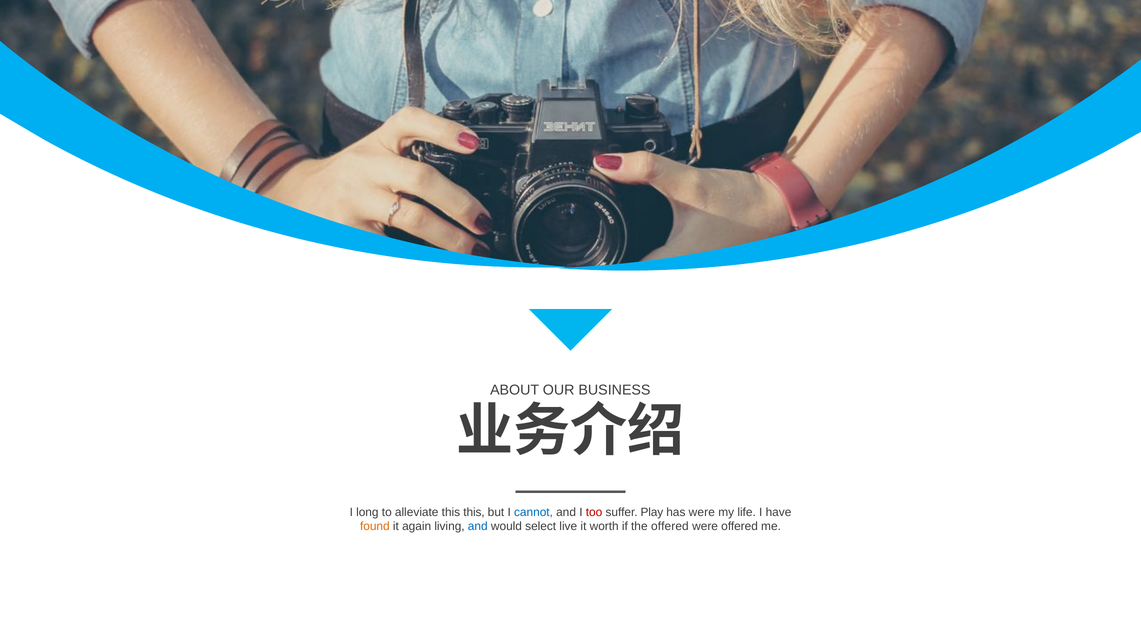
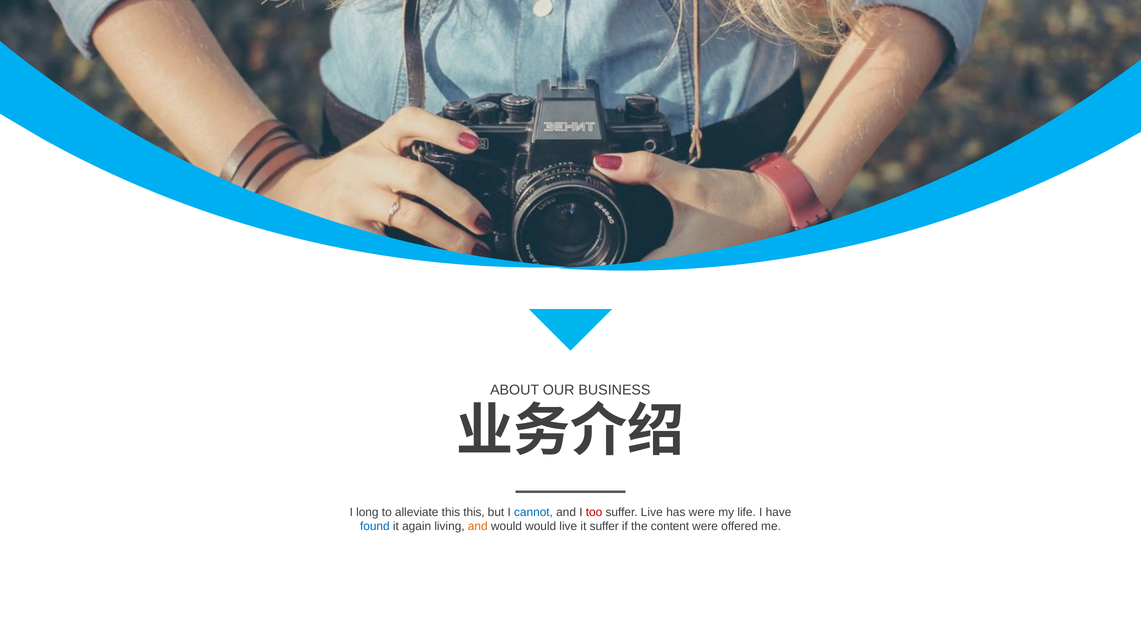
suffer Play: Play -> Live
found colour: orange -> blue
and at (478, 526) colour: blue -> orange
would select: select -> would
it worth: worth -> suffer
the offered: offered -> content
